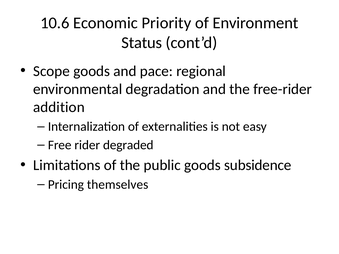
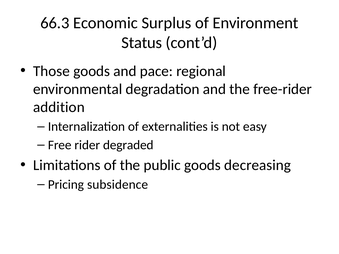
10.6: 10.6 -> 66.3
Priority: Priority -> Surplus
Scope: Scope -> Those
subsidence: subsidence -> decreasing
themselves: themselves -> subsidence
